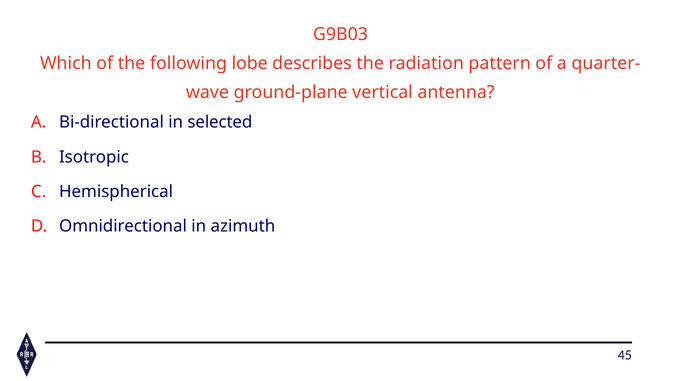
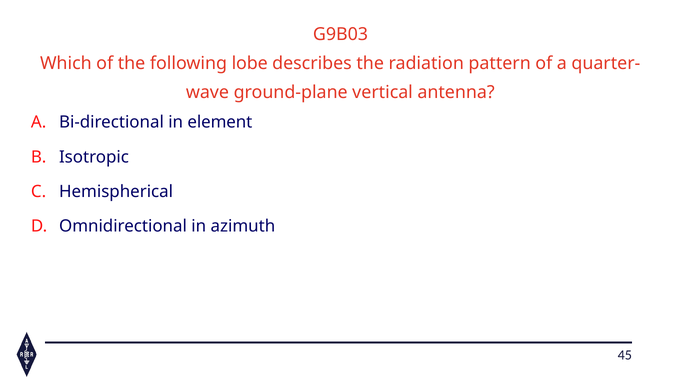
selected: selected -> element
